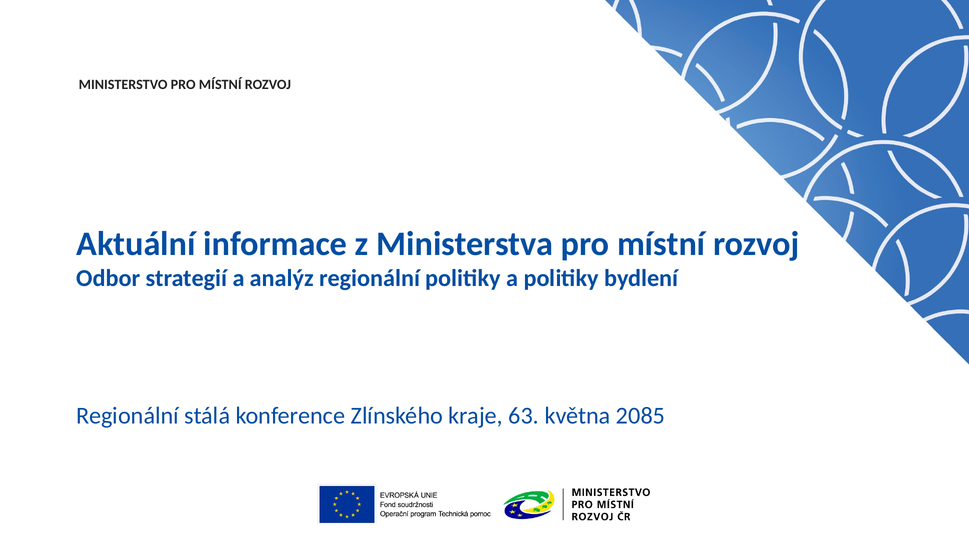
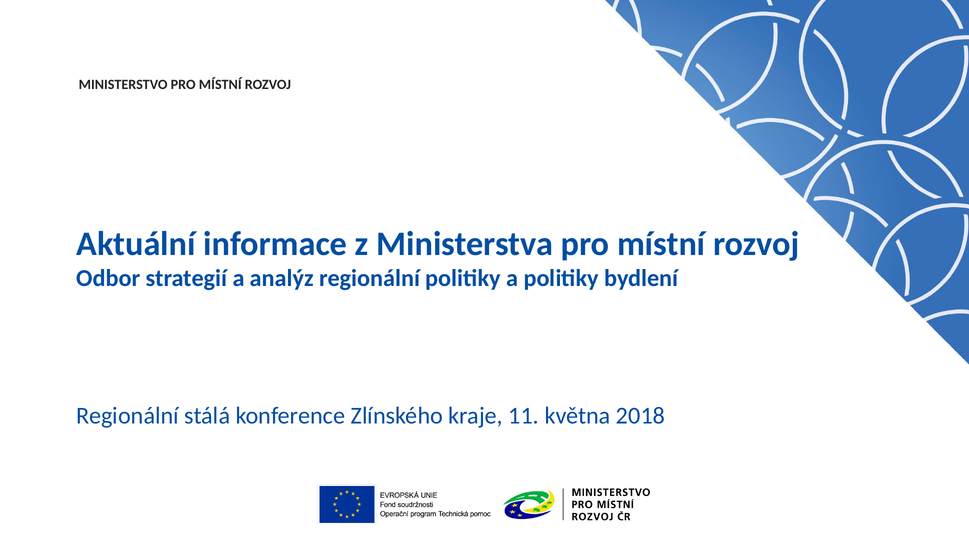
63: 63 -> 11
2085: 2085 -> 2018
